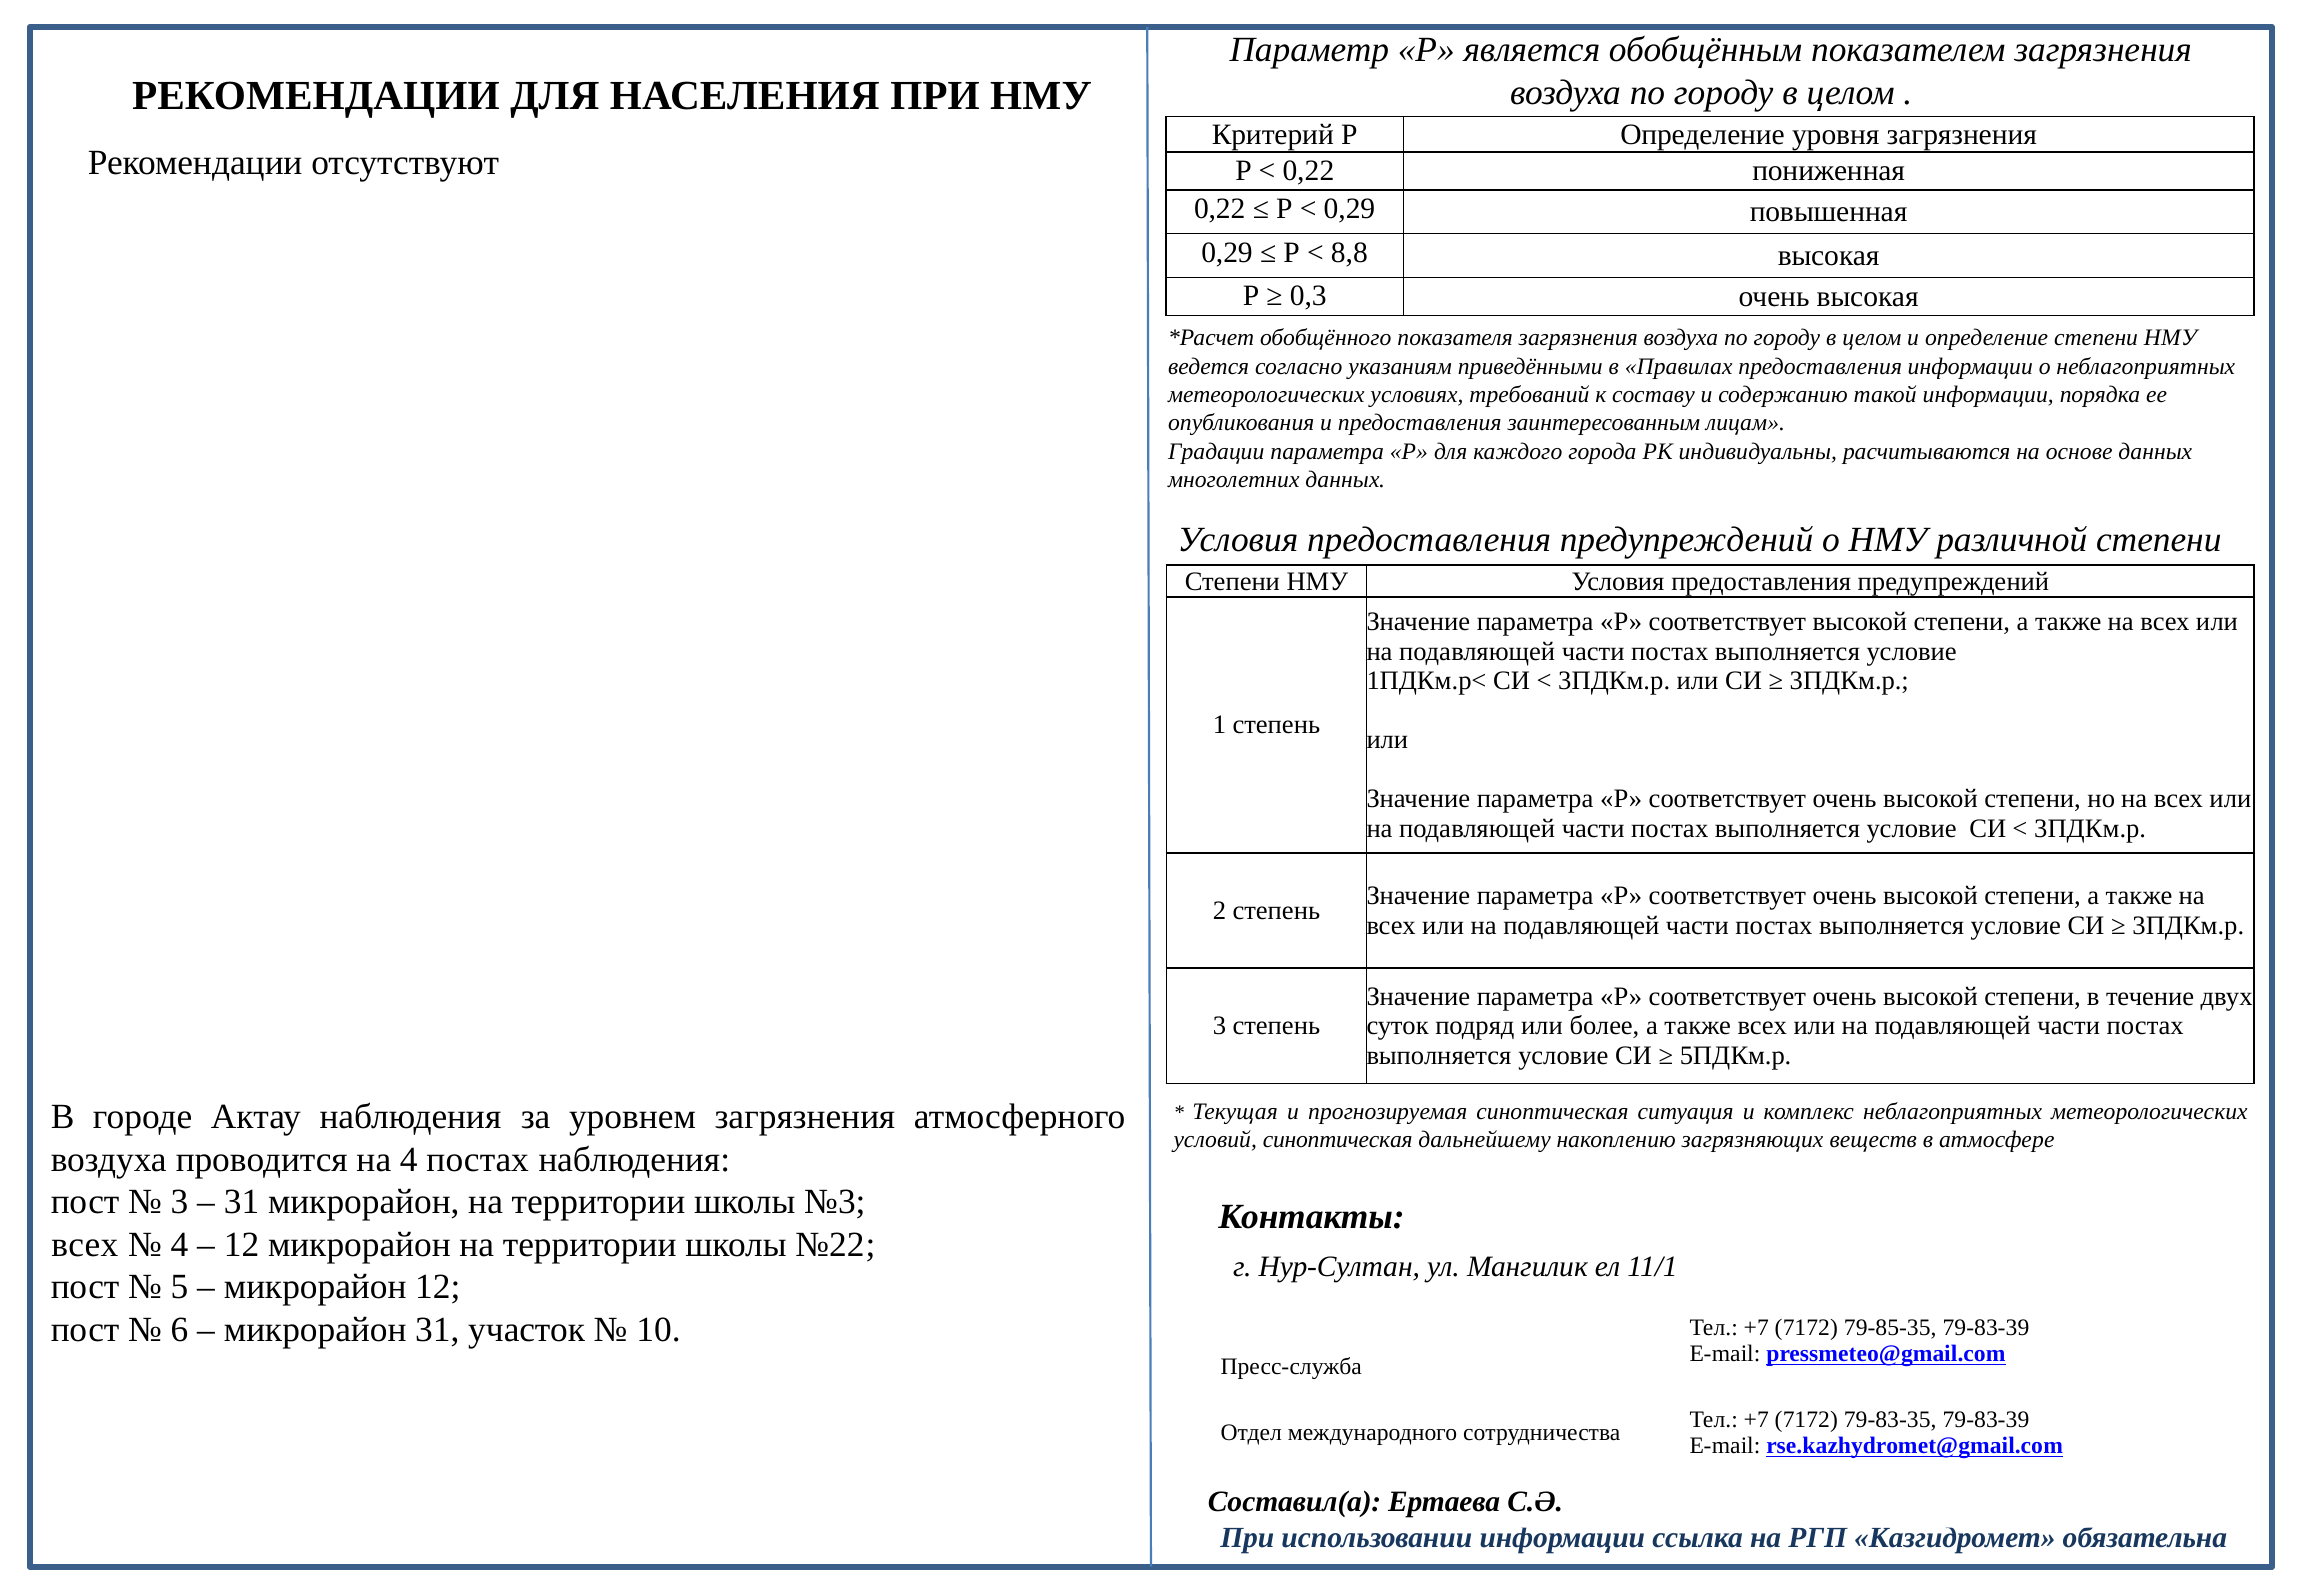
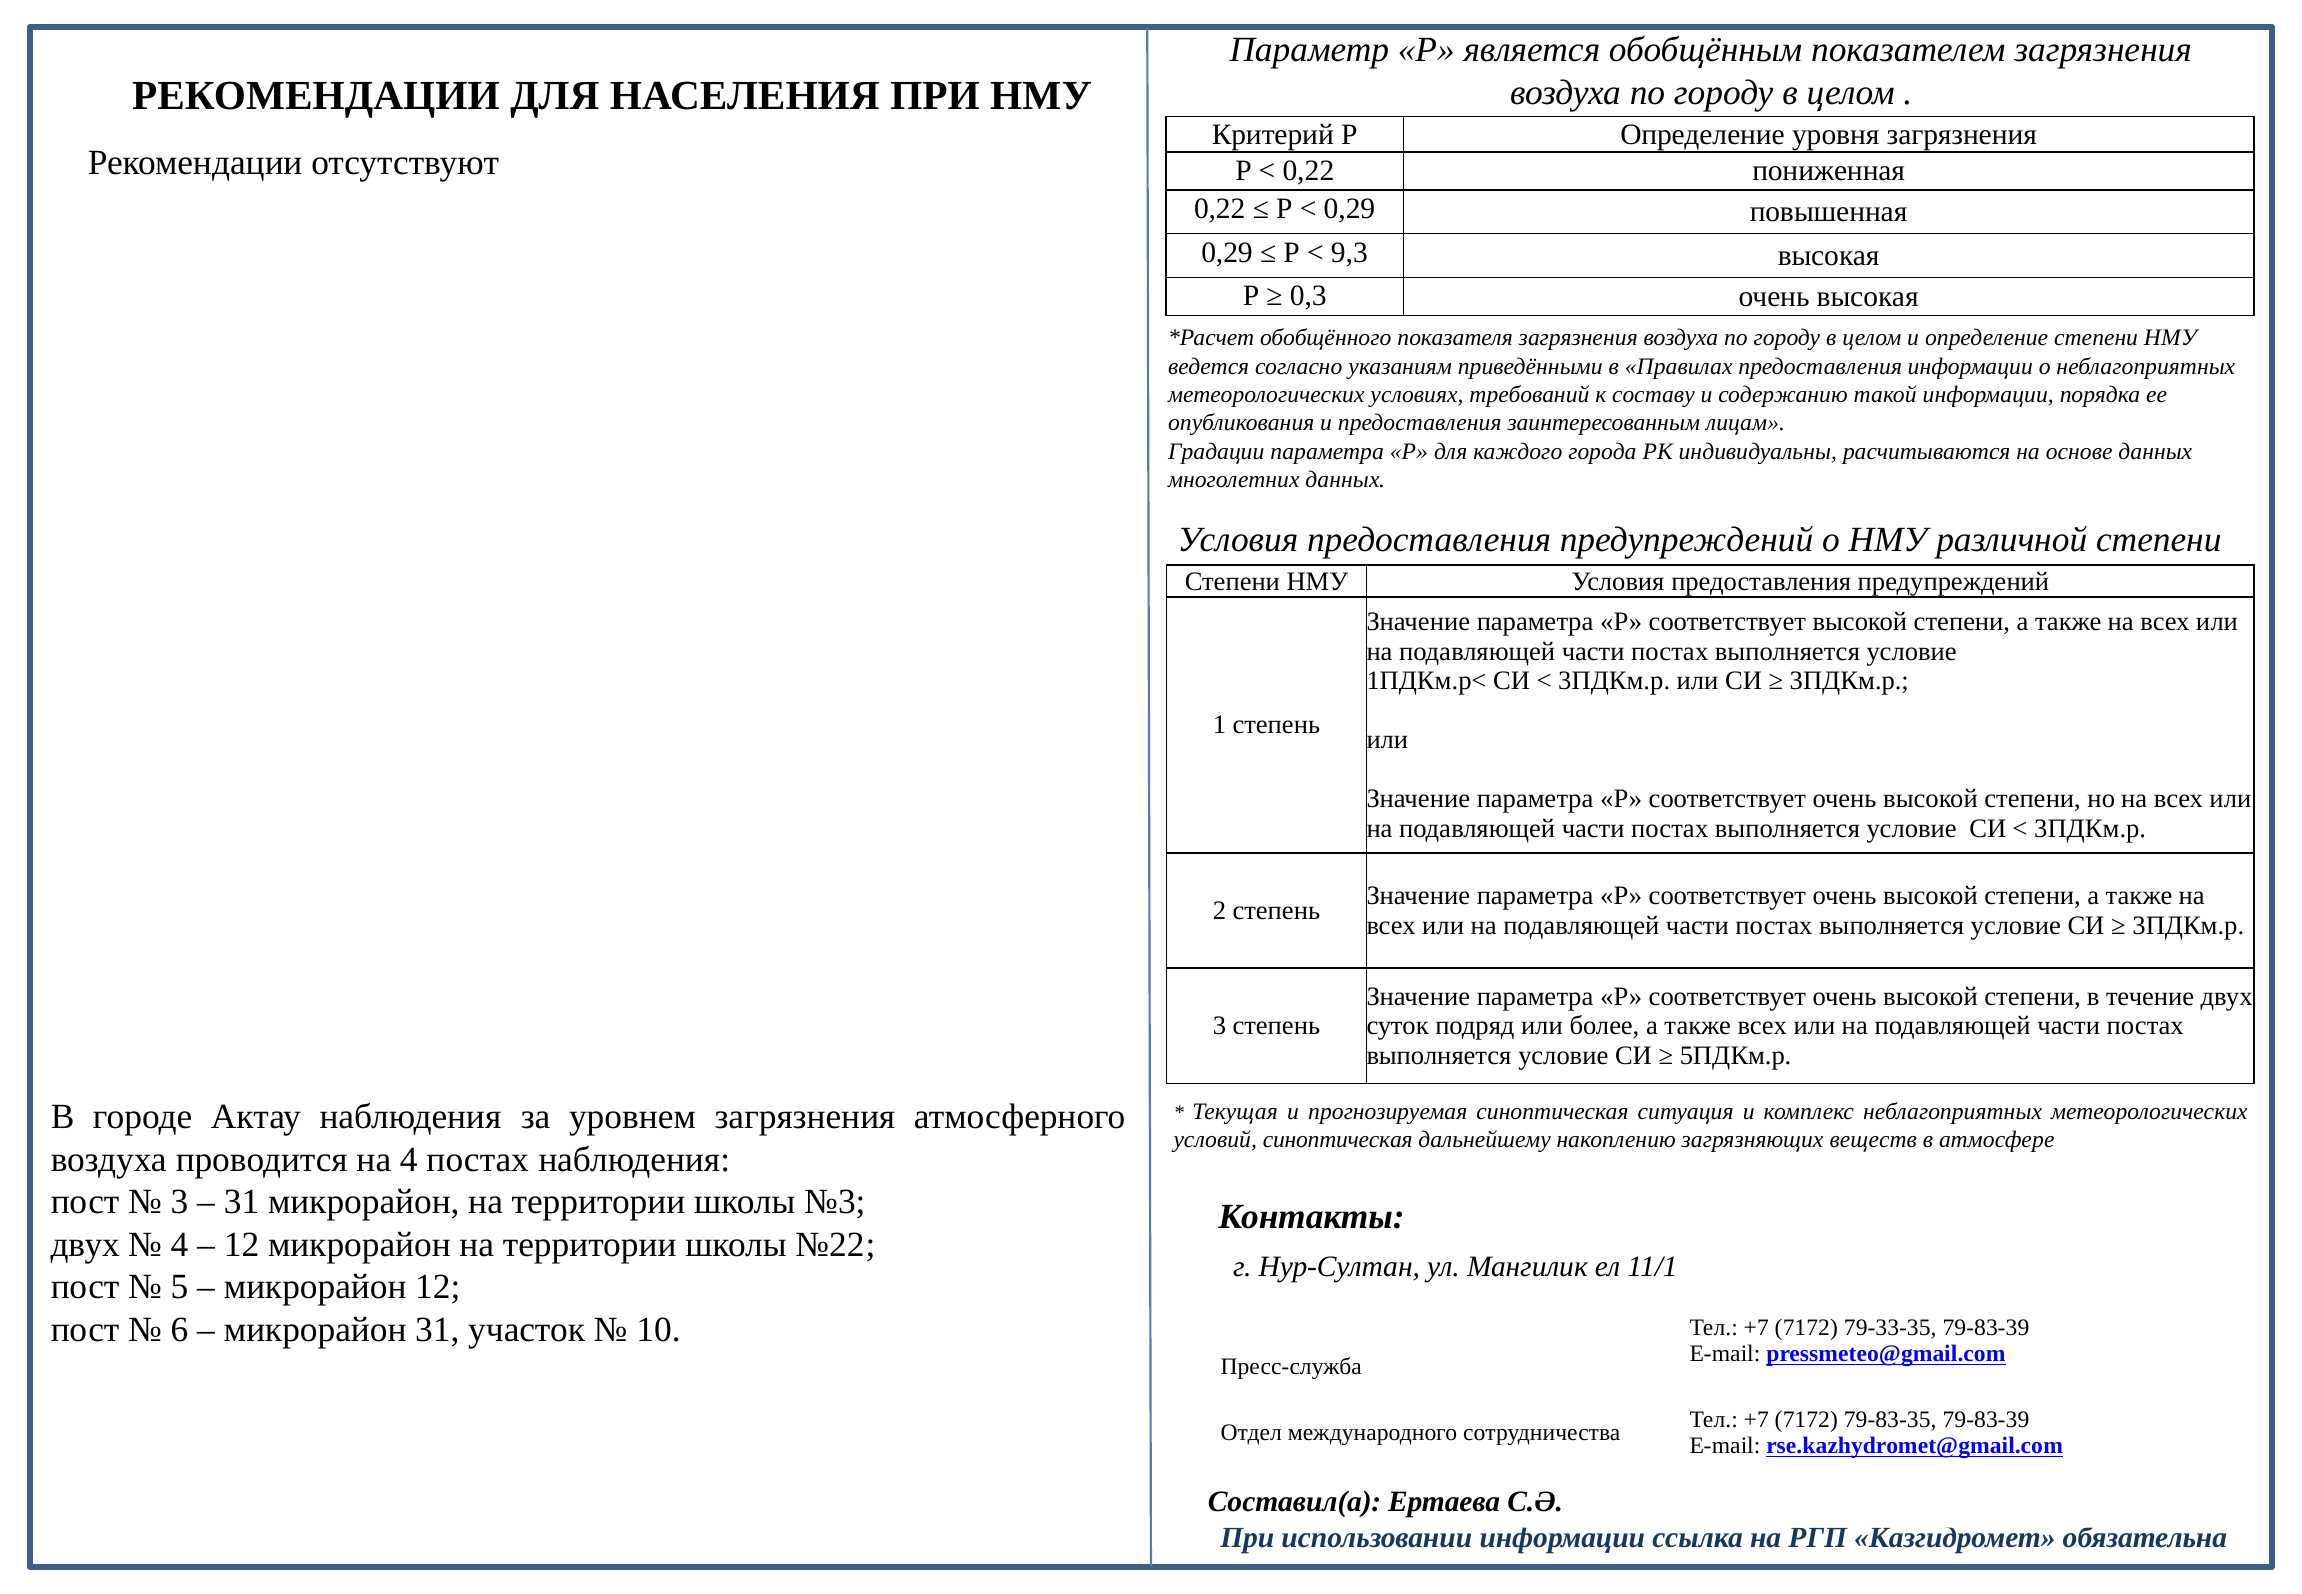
8,8: 8,8 -> 9,3
всех at (85, 1244): всех -> двух
79-85-35: 79-85-35 -> 79-33-35
